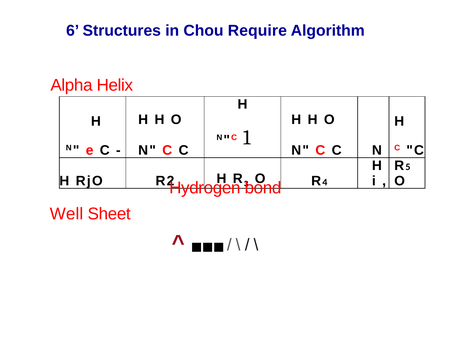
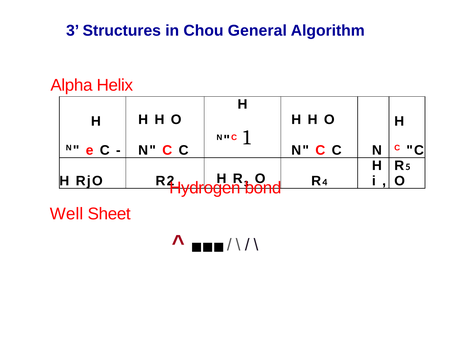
6 at (73, 31): 6 -> 3
Require: Require -> General
